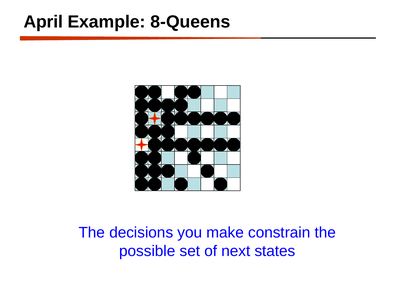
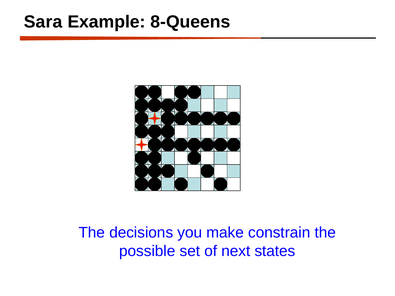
April: April -> Sara
